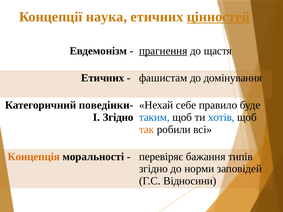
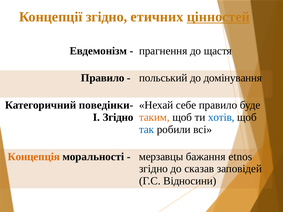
Концепції наука: наука -> згідно
прагнення underline: present -> none
Етичних at (103, 78): Етичних -> Правило
фашистам: фашистам -> польський
таким colour: blue -> orange
так colour: orange -> blue
перевіряє: перевіряє -> мерзавцы
типів: типів -> etnos
норми: норми -> сказав
